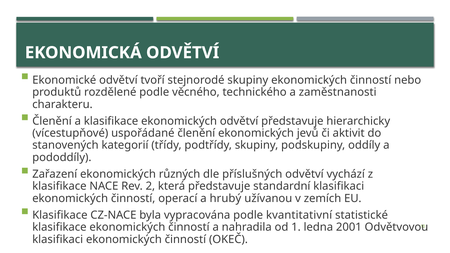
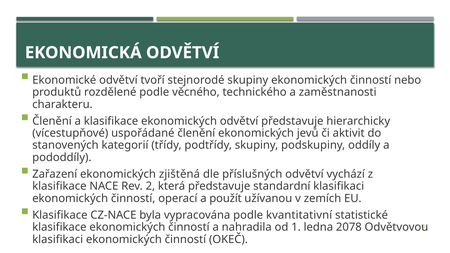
různých: různých -> zjištěná
hrubý: hrubý -> použít
2001: 2001 -> 2078
